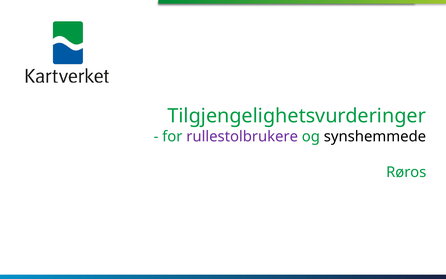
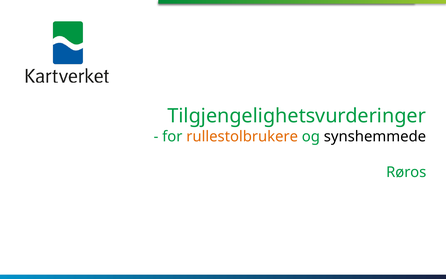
rullestolbrukere colour: purple -> orange
